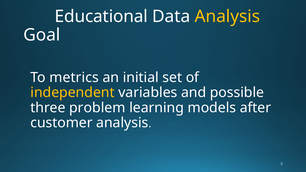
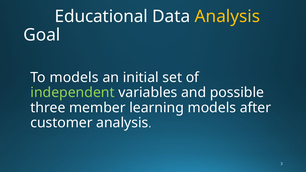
To metrics: metrics -> models
independent colour: yellow -> light green
problem: problem -> member
